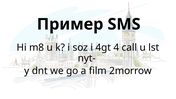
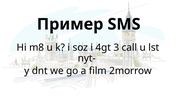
4: 4 -> 3
